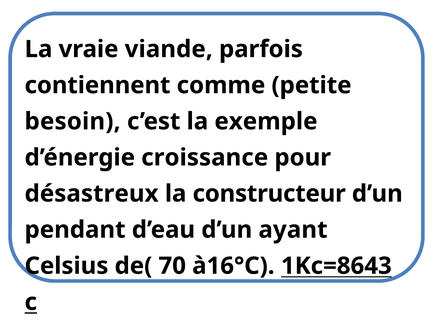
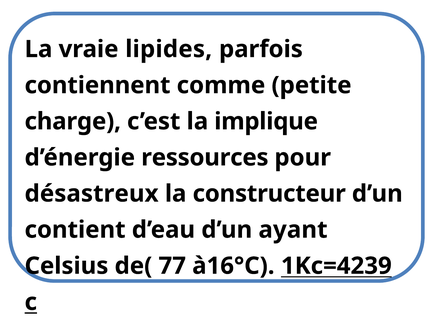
viande: viande -> lipides
besoin: besoin -> charge
exemple: exemple -> implique
croissance: croissance -> ressources
pendant: pendant -> contient
70: 70 -> 77
1Kc=8643: 1Kc=8643 -> 1Kc=4239
